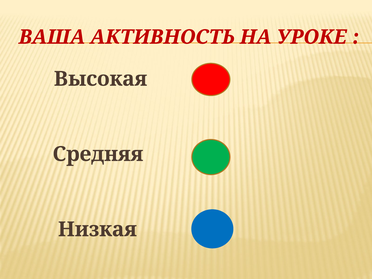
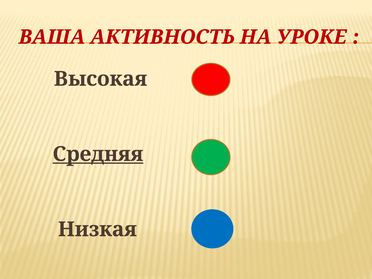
Средняя underline: none -> present
